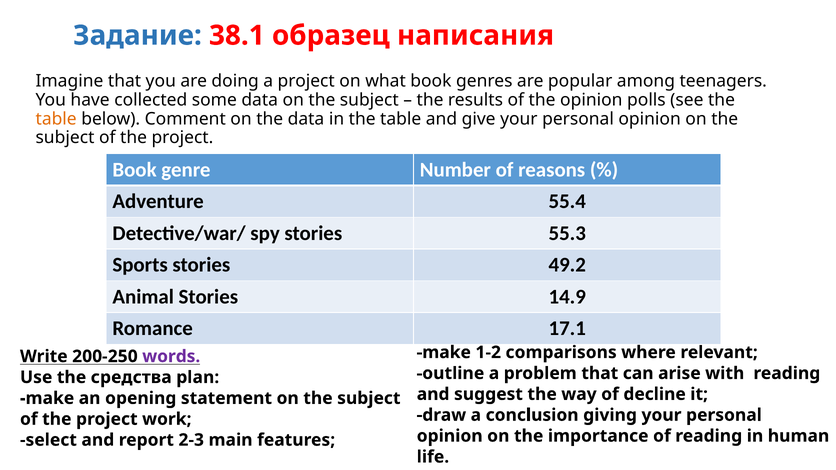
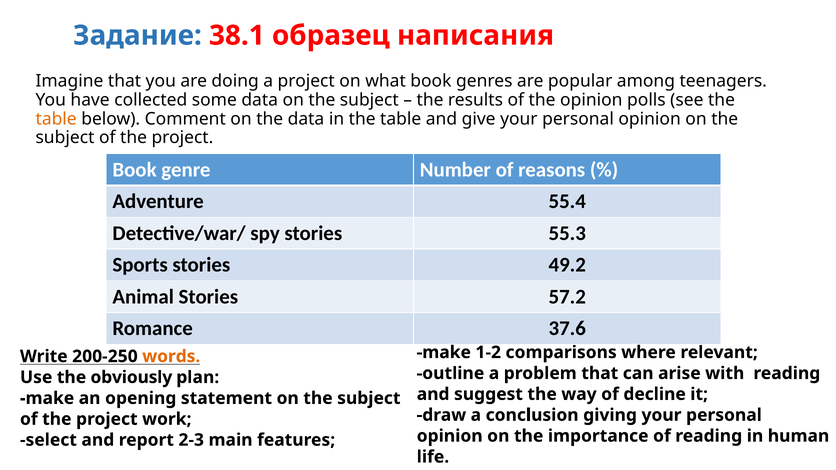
14.9: 14.9 -> 57.2
17.1: 17.1 -> 37.6
words colour: purple -> orange
средства: средства -> obviously
